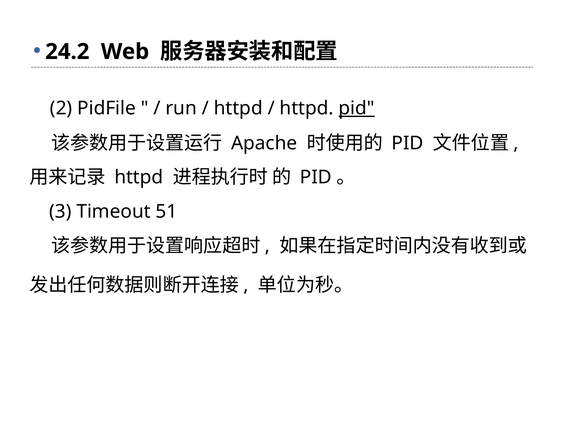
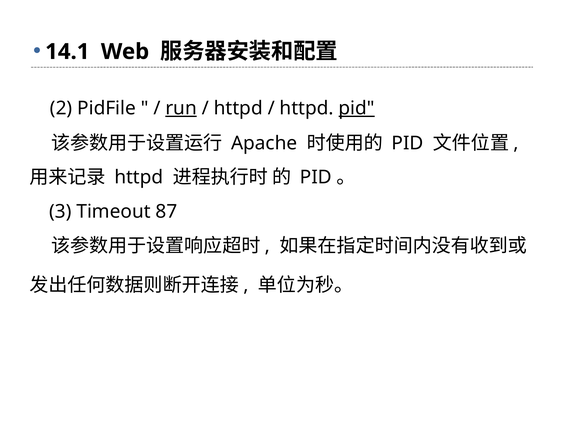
24.2: 24.2 -> 14.1
run underline: none -> present
51: 51 -> 87
